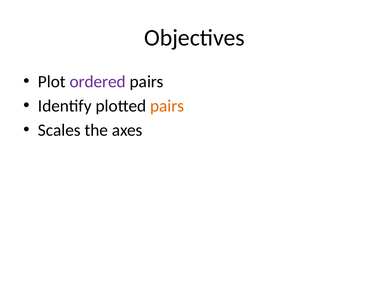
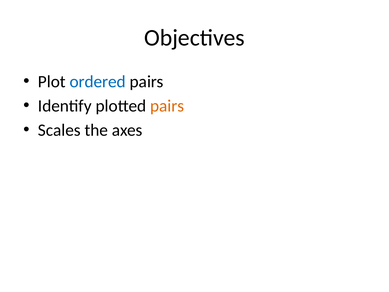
ordered colour: purple -> blue
